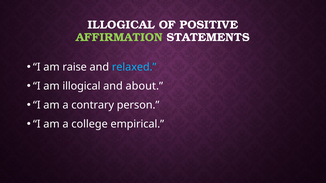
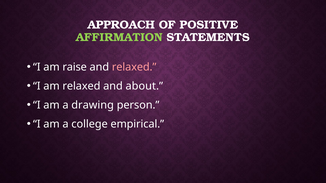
ILLOGICAL at (121, 25): ILLOGICAL -> APPROACH
relaxed at (134, 67) colour: light blue -> pink
am illogical: illogical -> relaxed
contrary: contrary -> drawing
